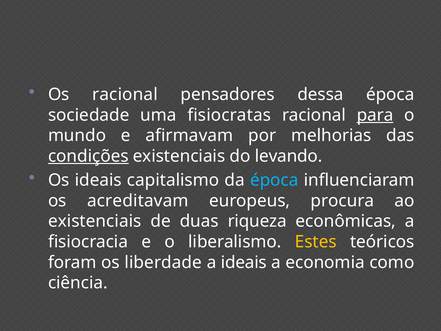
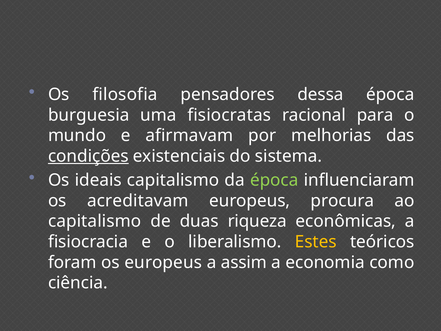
Os racional: racional -> filosofia
sociedade: sociedade -> burguesia
para underline: present -> none
levando: levando -> sistema
época at (274, 180) colour: light blue -> light green
existenciais at (95, 221): existenciais -> capitalismo
os liberdade: liberdade -> europeus
a ideais: ideais -> assim
